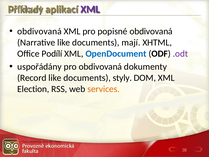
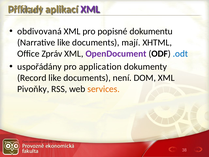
popisné obdivovaná: obdivovaná -> dokumentu
Podílí: Podílí -> Zpráv
OpenDocument colour: blue -> purple
.odt colour: purple -> blue
pro obdivovaná: obdivovaná -> application
styly: styly -> není
Election: Election -> Pivoňky
